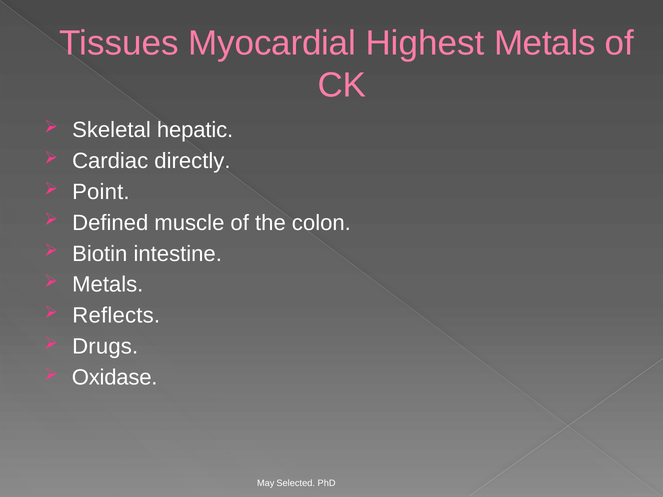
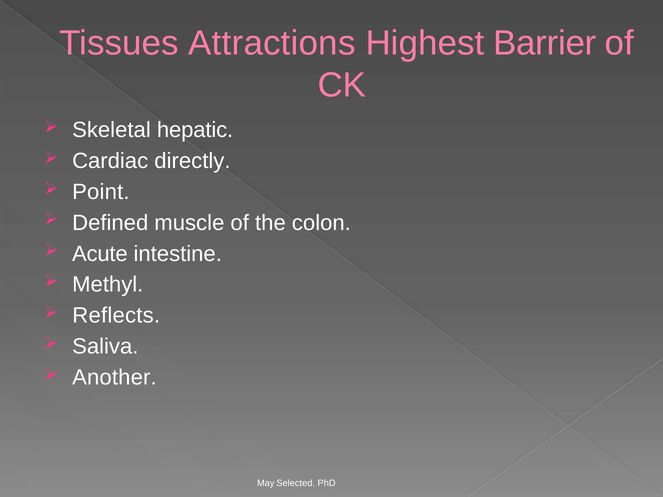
Myocardial: Myocardial -> Attractions
Highest Metals: Metals -> Barrier
Biotin: Biotin -> Acute
Metals at (108, 285): Metals -> Methyl
Drugs: Drugs -> Saliva
Oxidase: Oxidase -> Another
